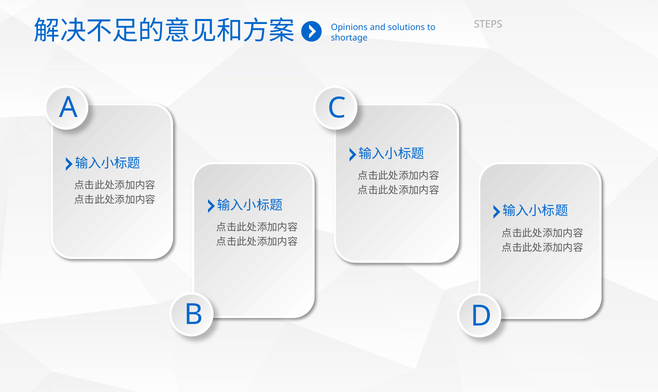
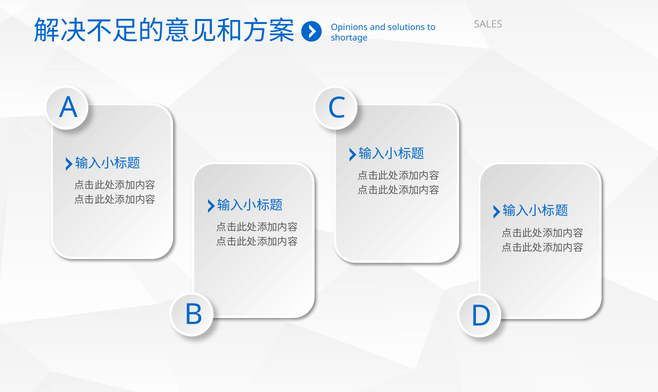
STEPS: STEPS -> SALES
